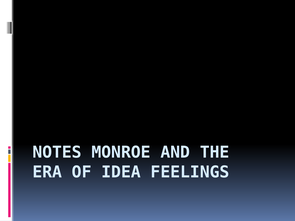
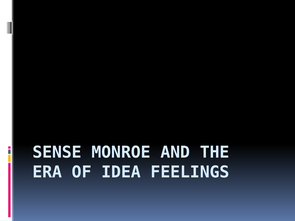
NOTES: NOTES -> SENSE
